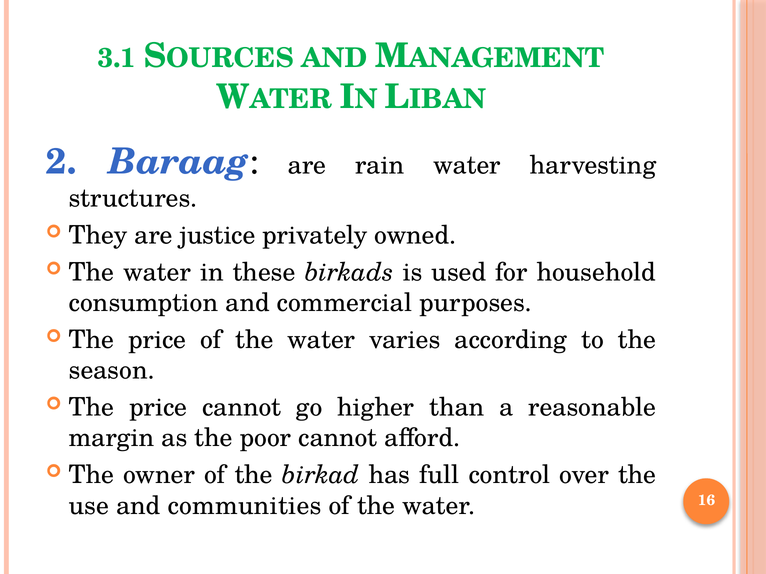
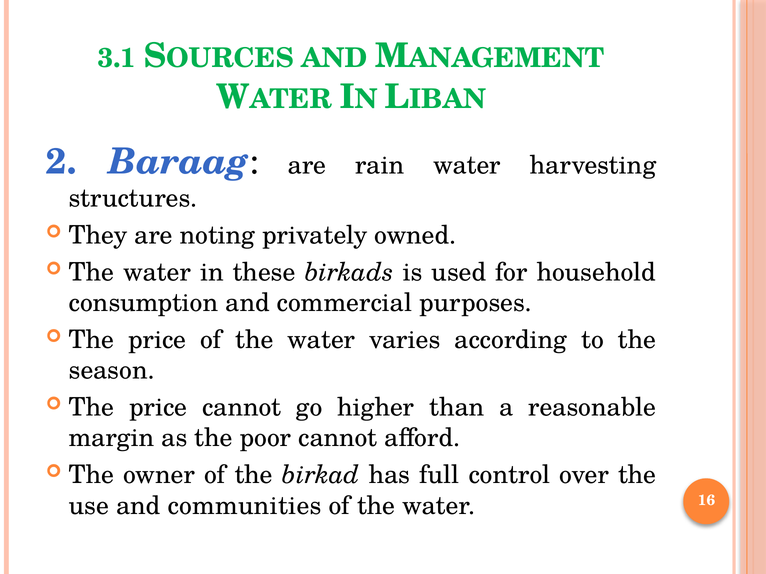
justice: justice -> noting
